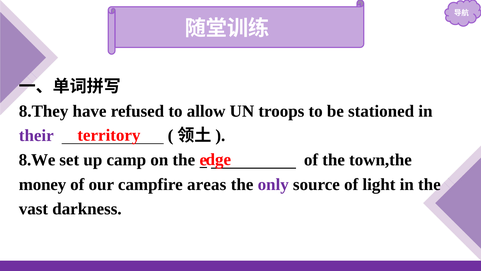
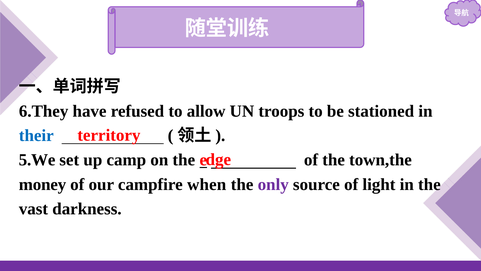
8.They: 8.They -> 6.They
their colour: purple -> blue
8.We: 8.We -> 5.We
areas: areas -> when
